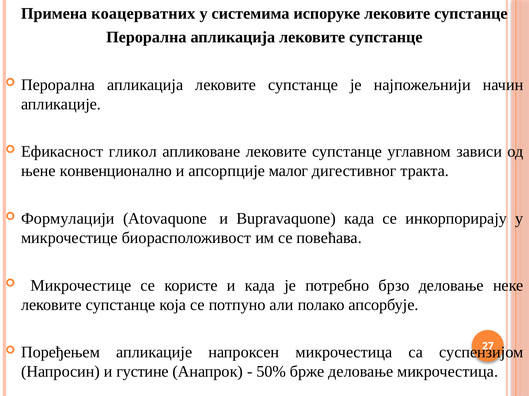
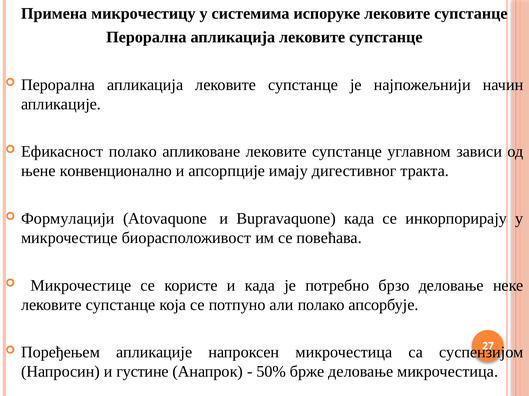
коацерватних: коацерватних -> микрочестицу
Ефикасност гликол: гликол -> полако
малог: малог -> имају
